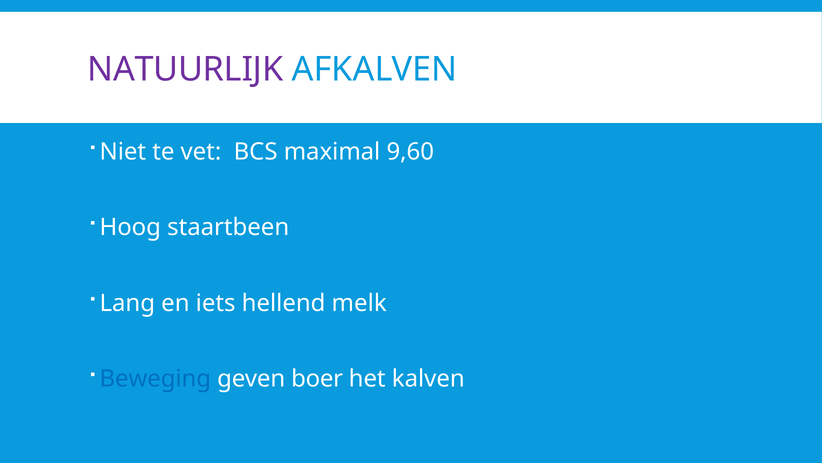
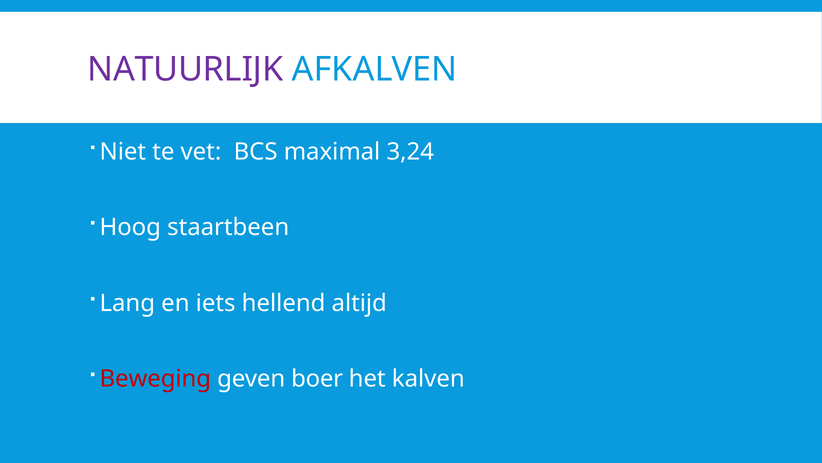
9,60: 9,60 -> 3,24
melk: melk -> altijd
Beweging colour: blue -> red
